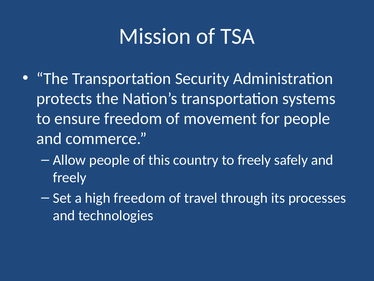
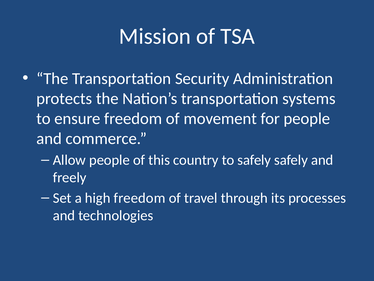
to freely: freely -> safely
